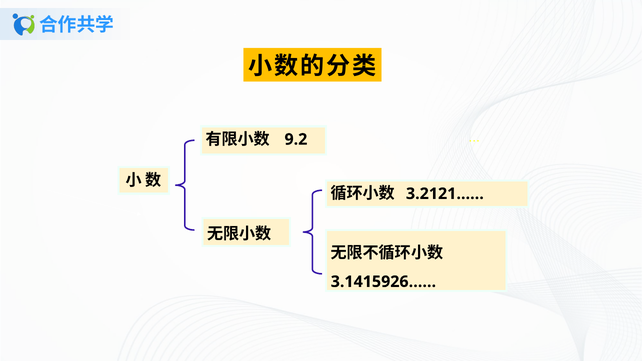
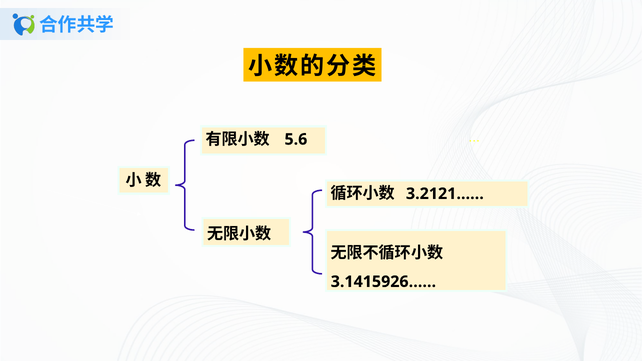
9.2: 9.2 -> 5.6
